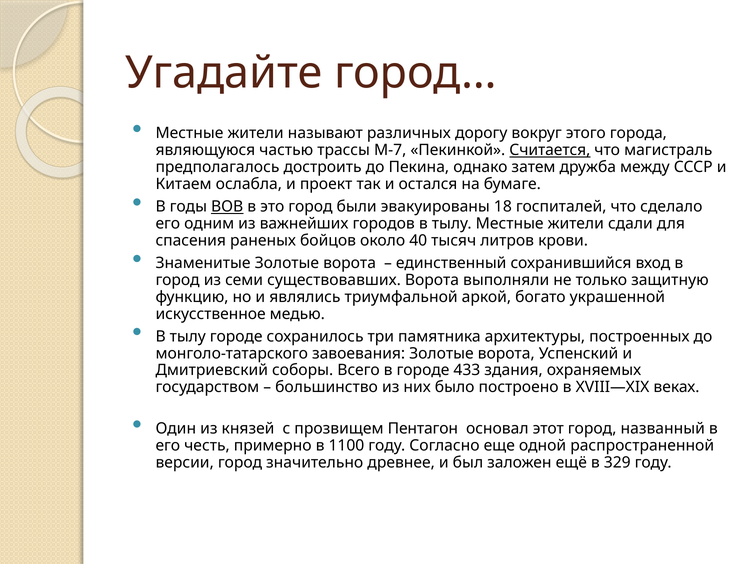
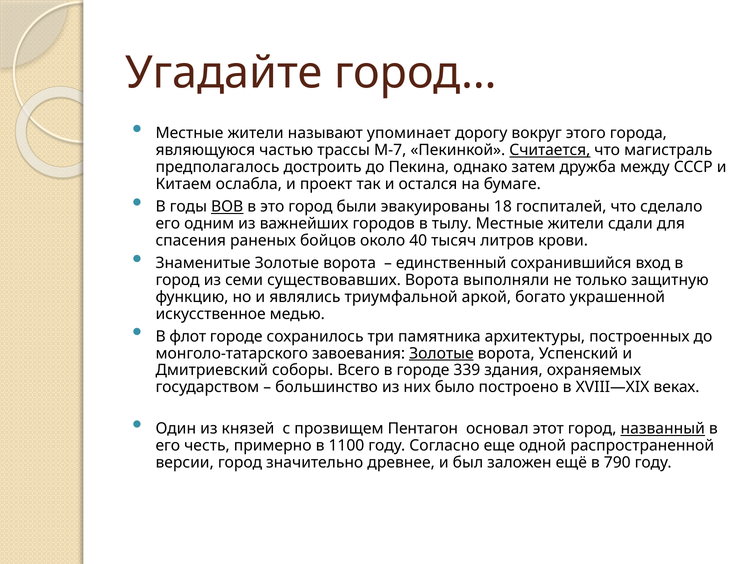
различных: различных -> упоминает
тылу at (188, 336): тылу -> флот
Золотые at (441, 353) underline: none -> present
433: 433 -> 339
названный underline: none -> present
329: 329 -> 790
